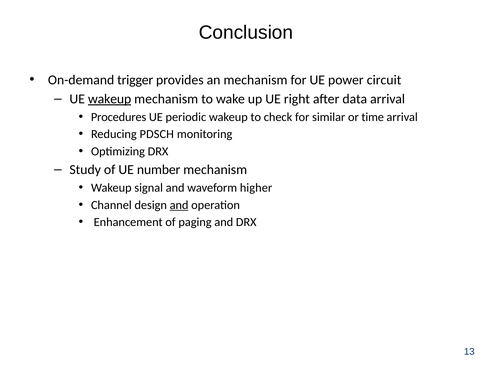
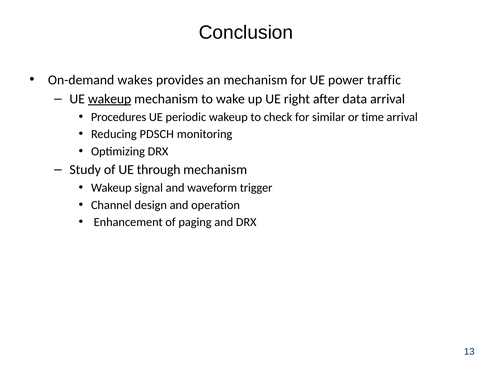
trigger: trigger -> wakes
circuit: circuit -> traffic
number: number -> through
higher: higher -> trigger
and at (179, 205) underline: present -> none
